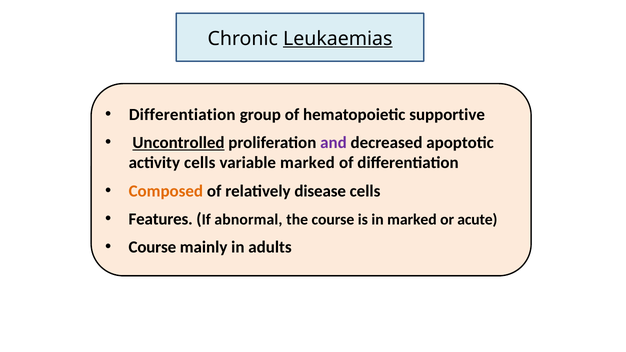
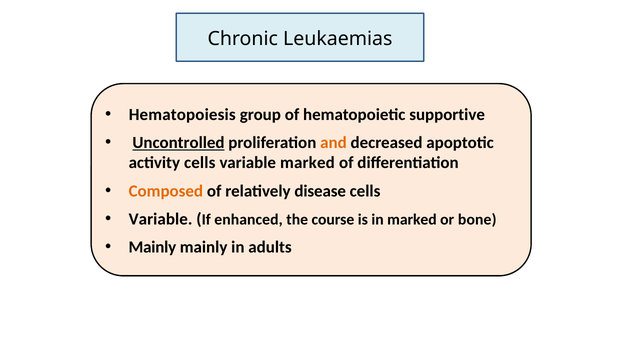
Leukaemias underline: present -> none
Differentiation at (182, 114): Differentiation -> Hematopoiesis
and colour: purple -> orange
Features at (161, 219): Features -> Variable
abnormal: abnormal -> enhanced
acute: acute -> bone
Course at (152, 247): Course -> Mainly
